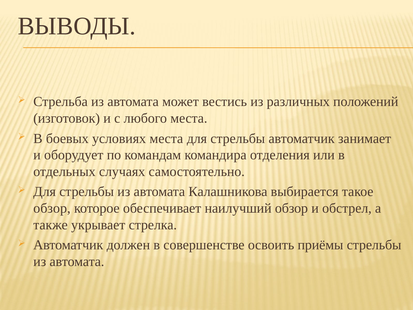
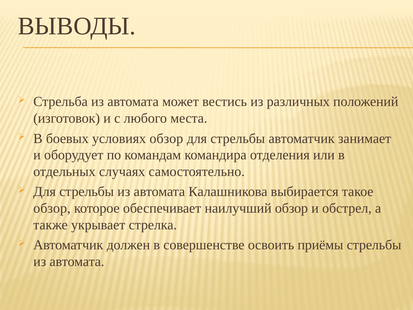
условиях места: места -> обзор
